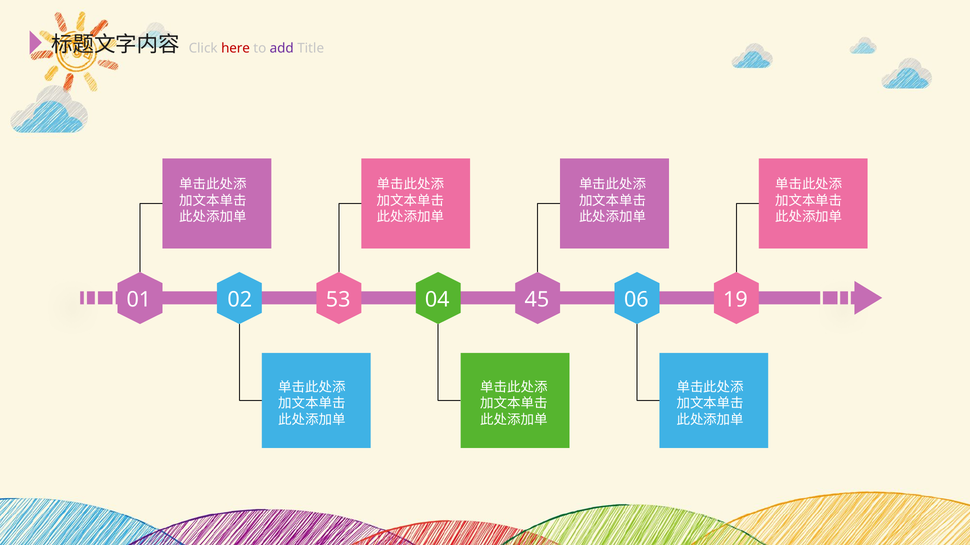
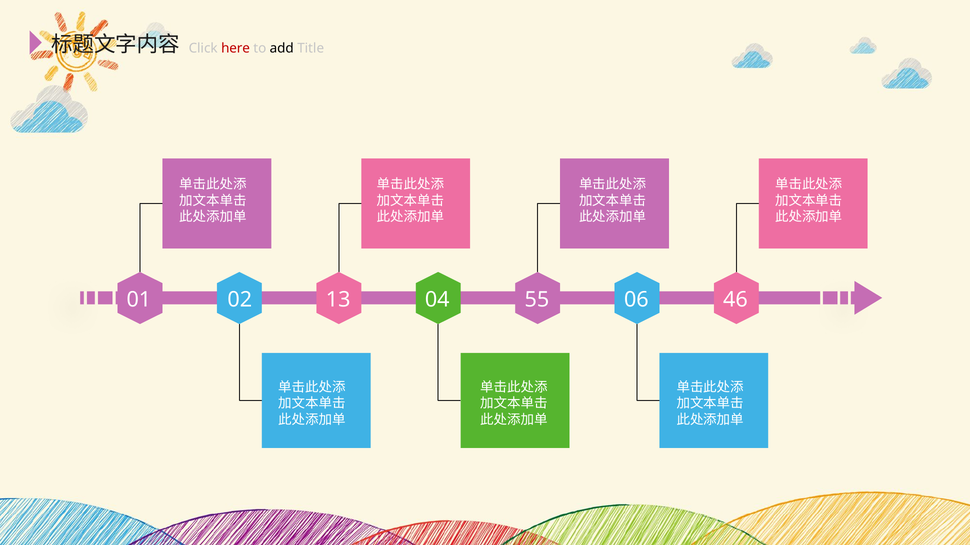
add colour: purple -> black
53: 53 -> 13
45: 45 -> 55
19: 19 -> 46
